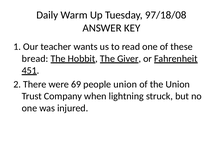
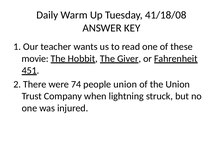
97/18/08: 97/18/08 -> 41/18/08
bread: bread -> movie
69: 69 -> 74
